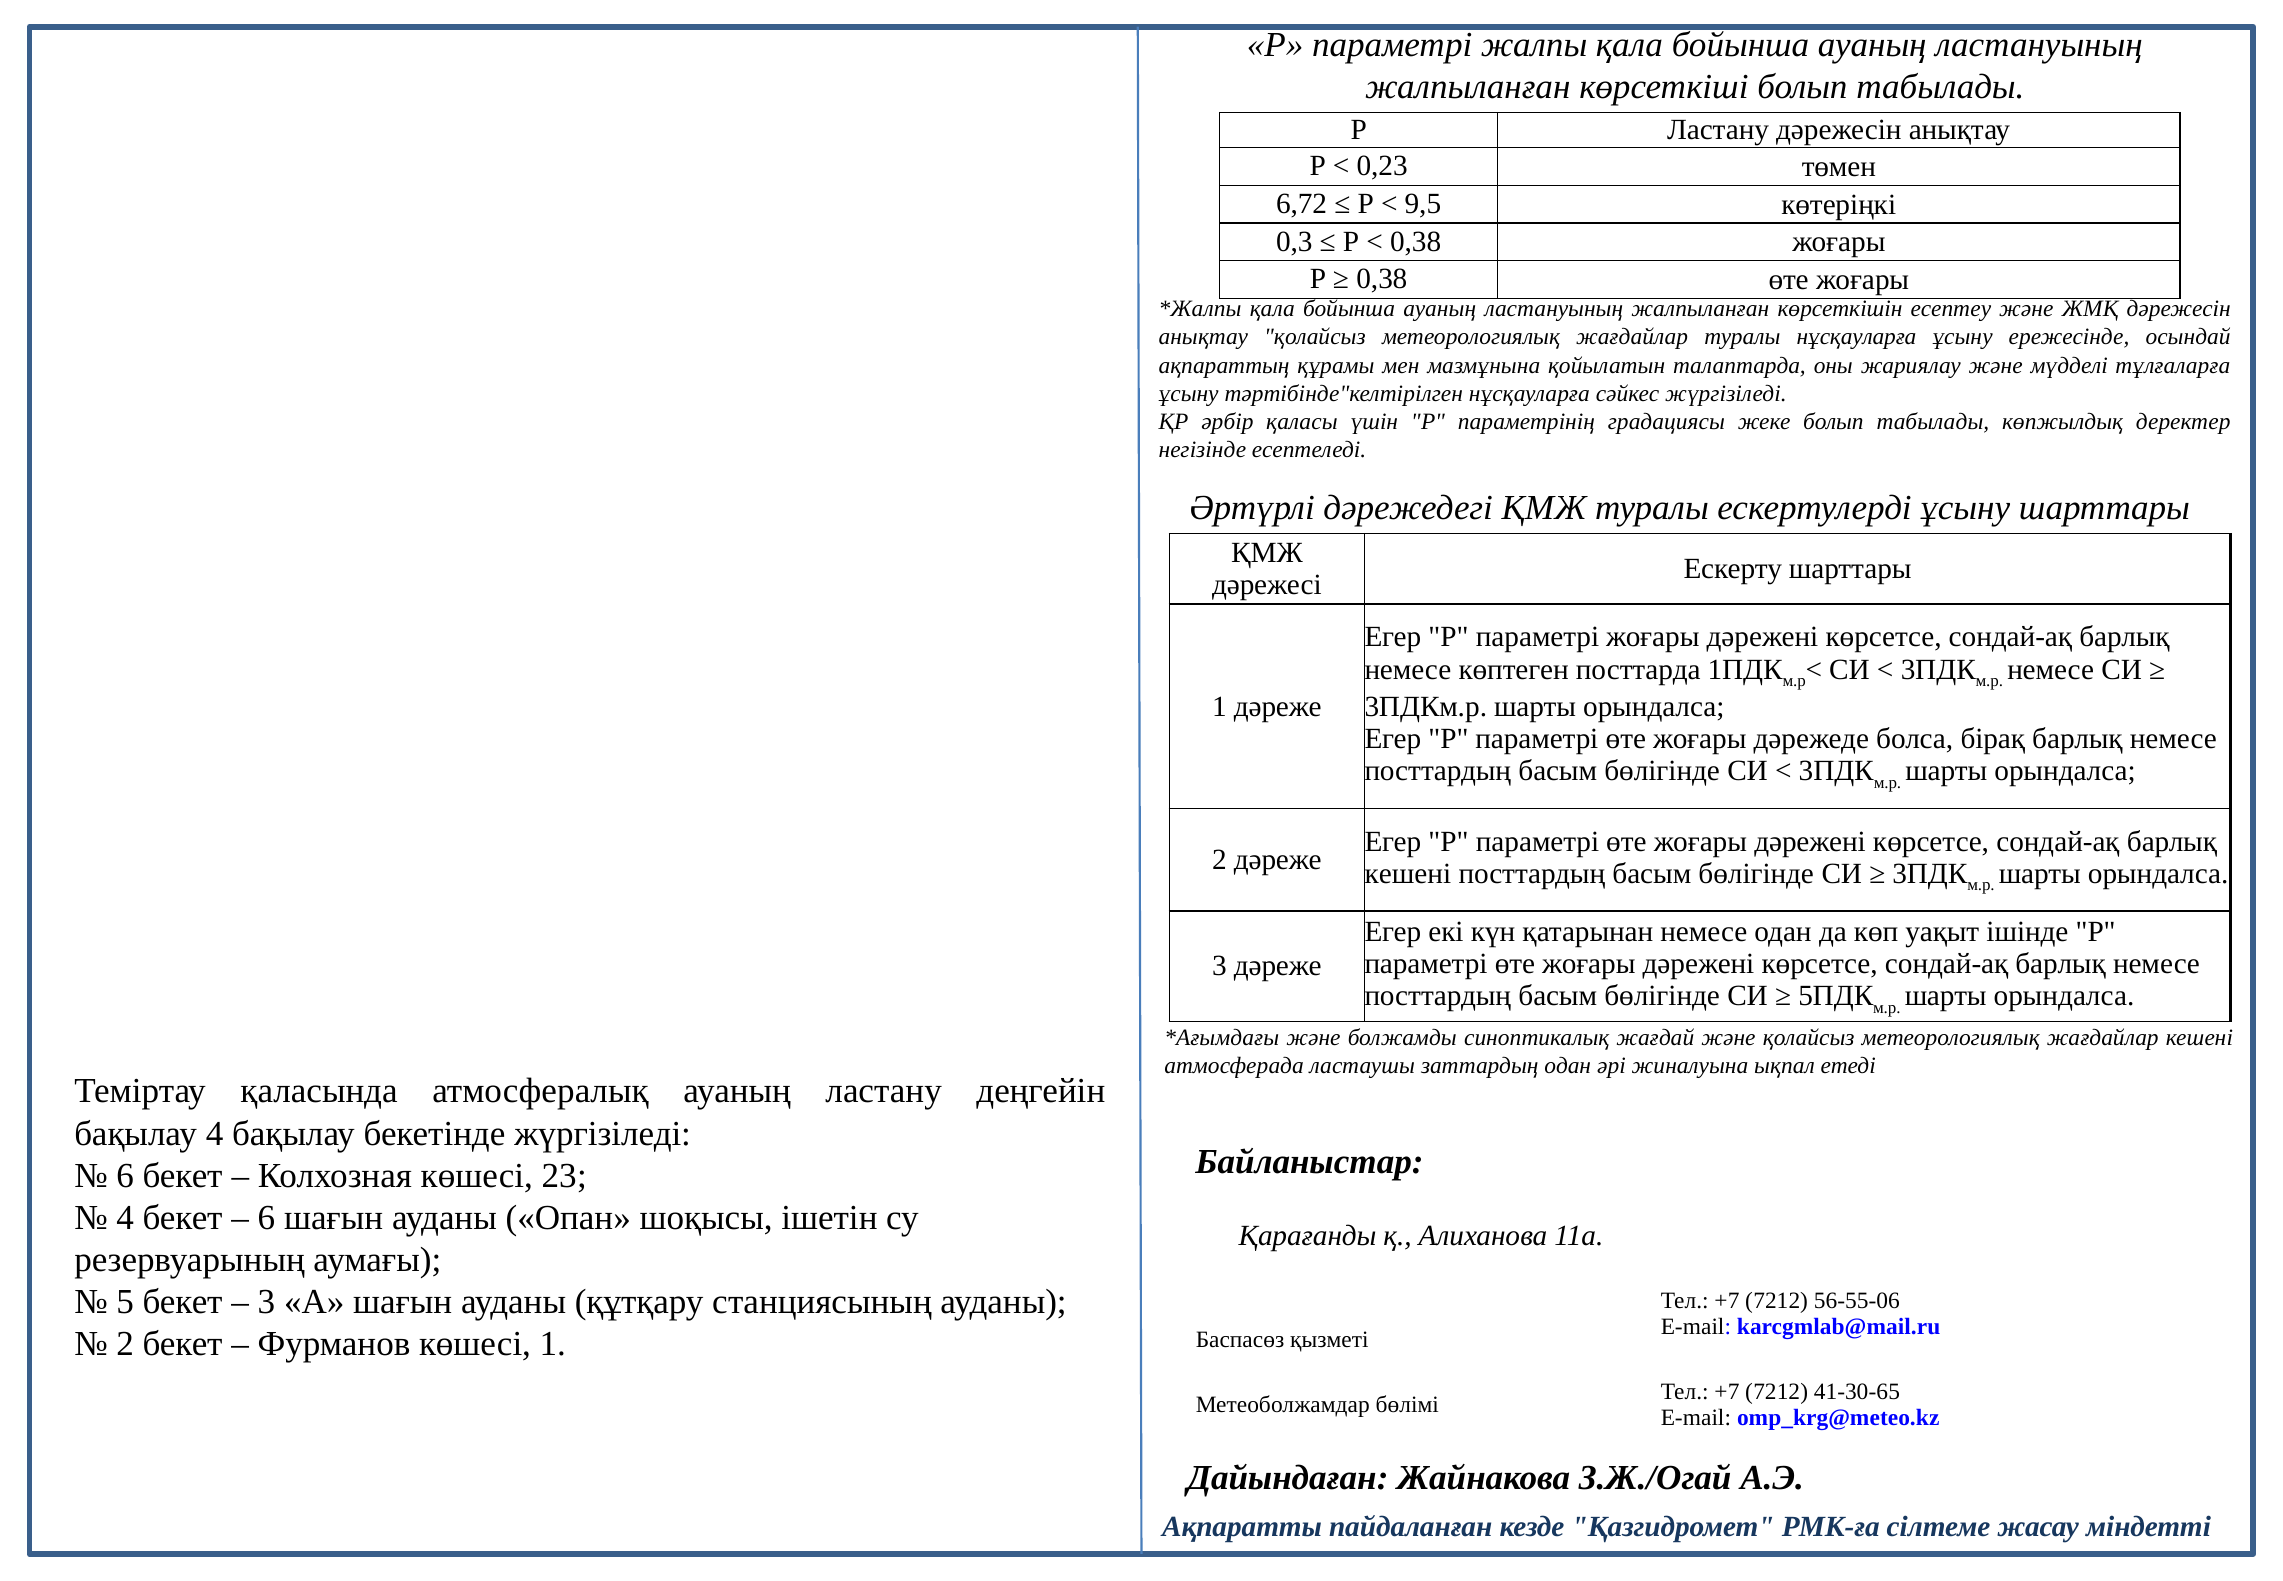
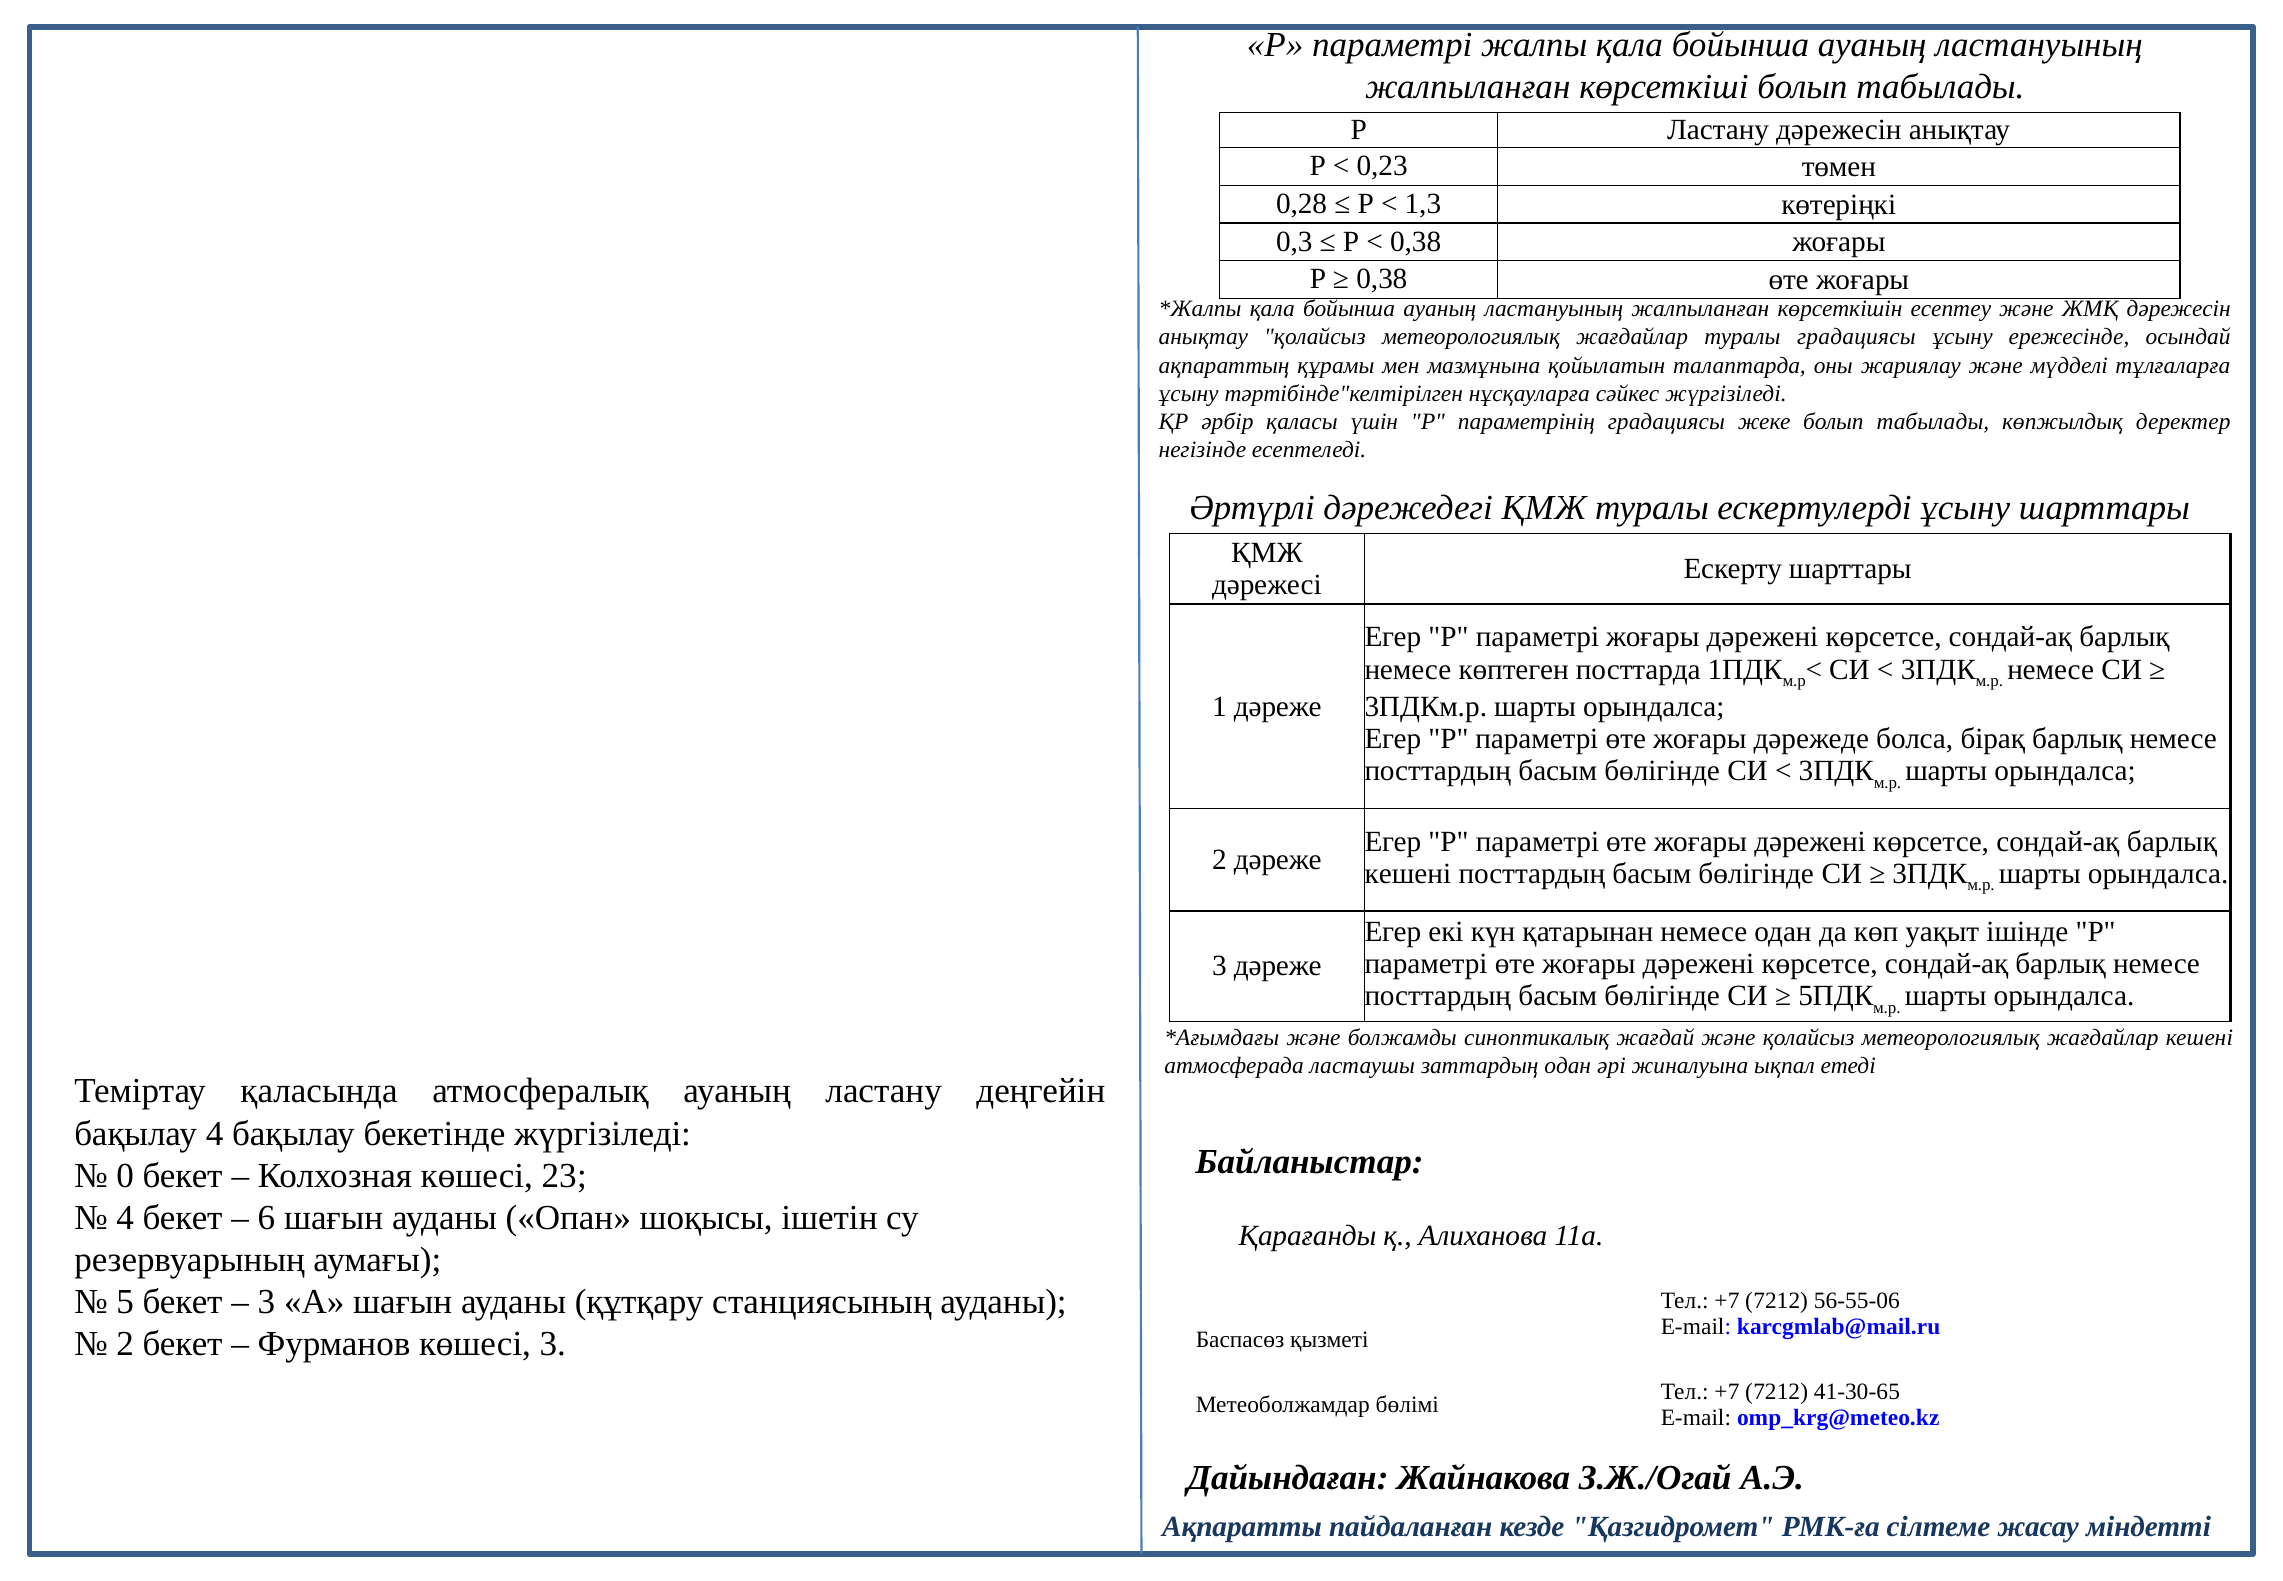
6,72: 6,72 -> 0,28
9,5: 9,5 -> 1,3
туралы нұсқауларға: нұсқауларға -> градациясы
6 at (125, 1175): 6 -> 0
көшесі 1: 1 -> 3
